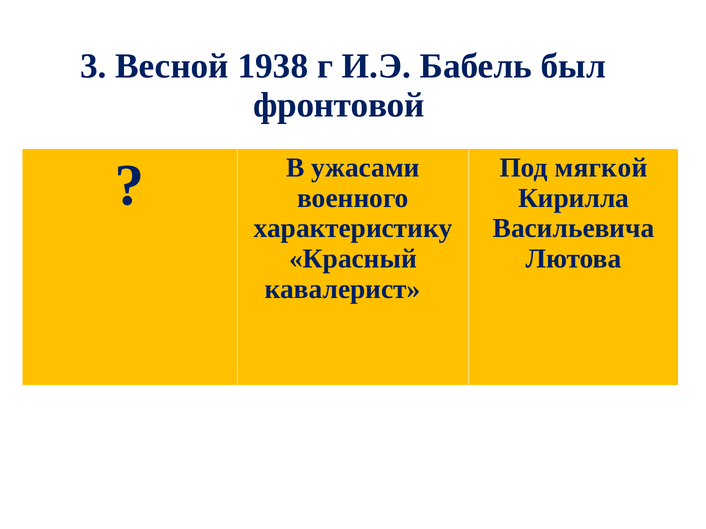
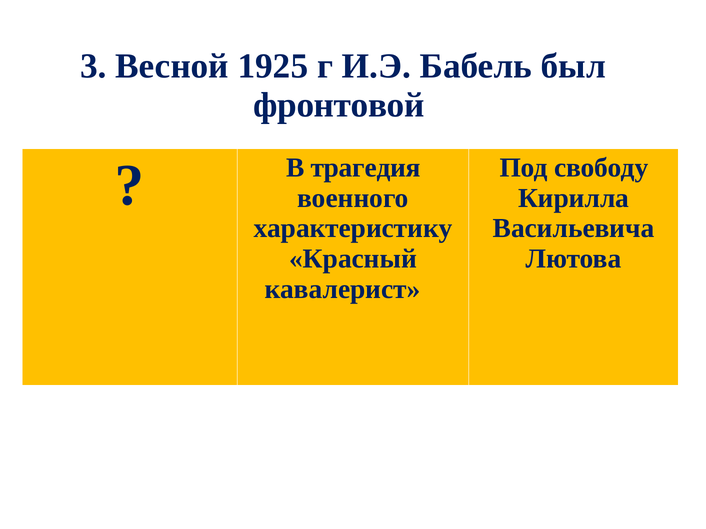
1938: 1938 -> 1925
мягкой: мягкой -> свободу
ужасами: ужасами -> трагедия
